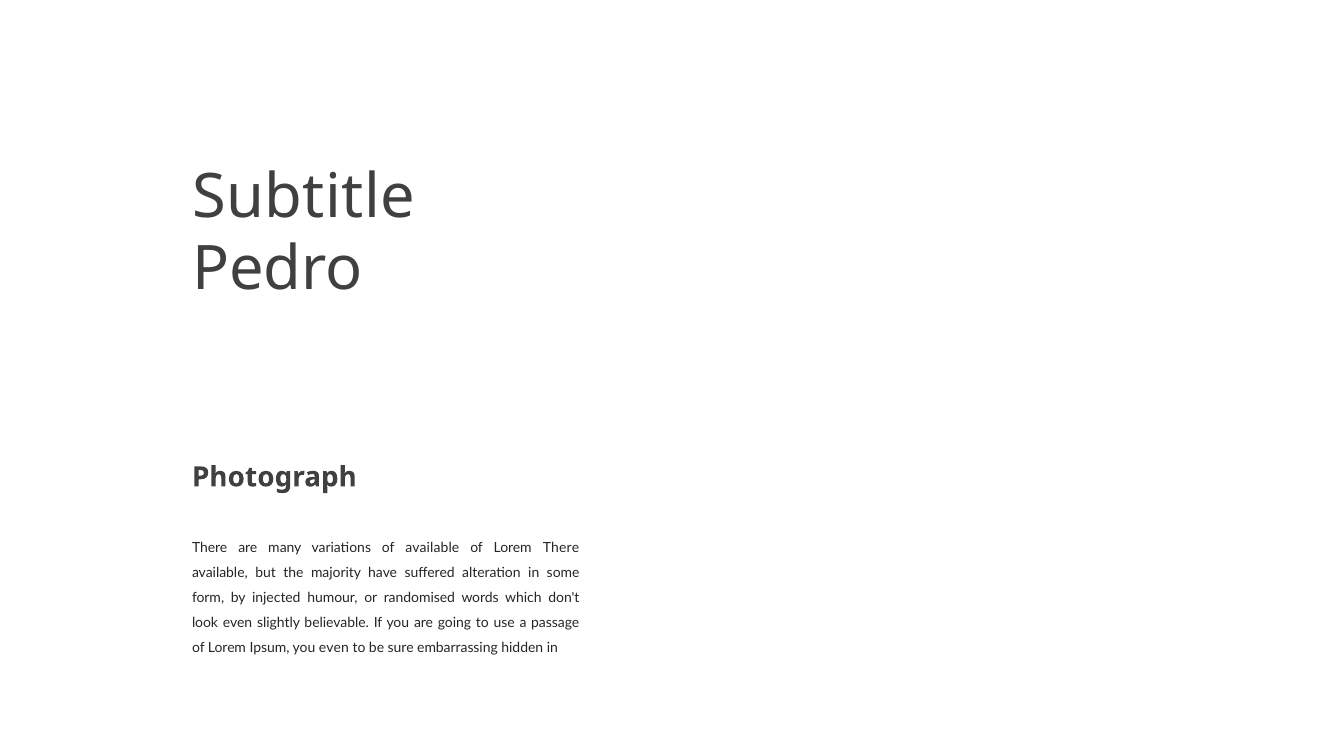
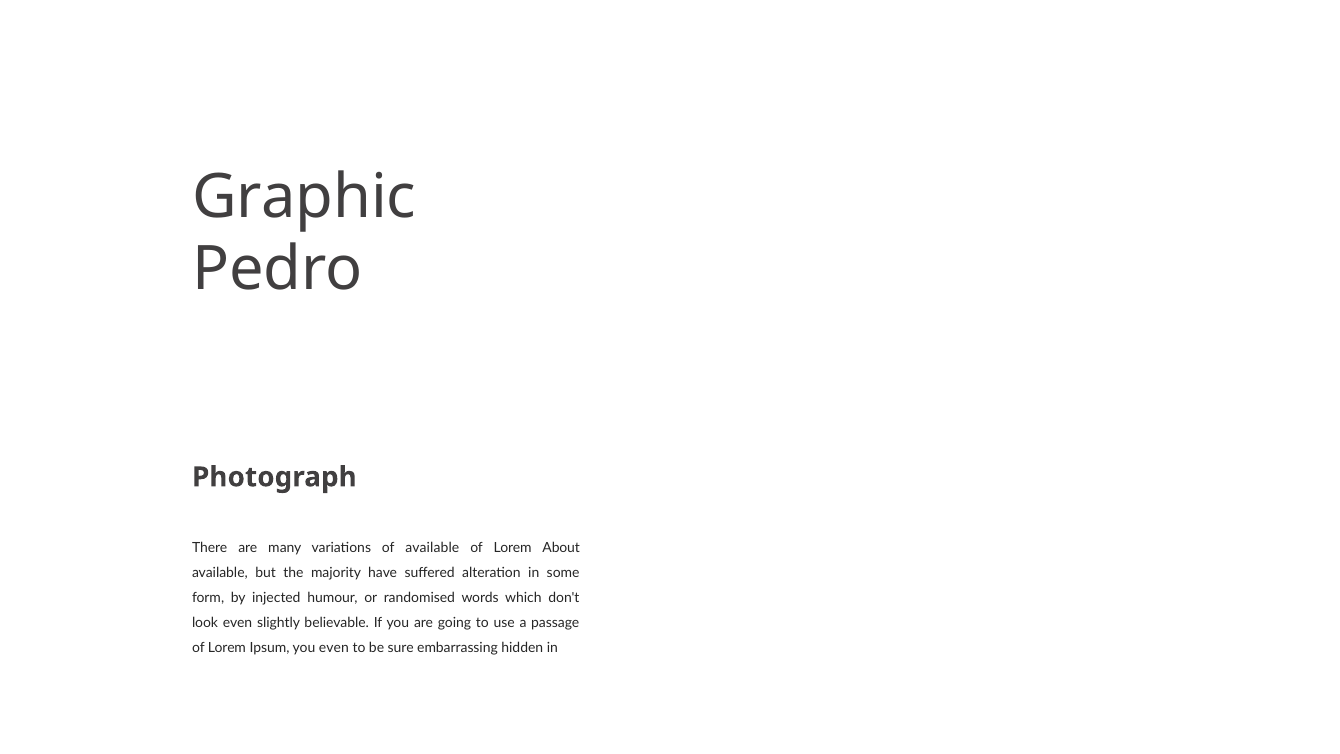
Subtitle: Subtitle -> Graphic
Lorem There: There -> About
